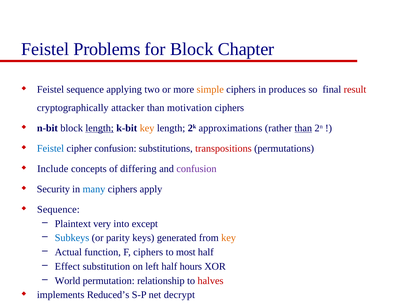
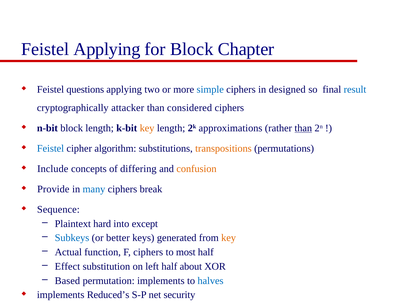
Feistel Problems: Problems -> Applying
Feistel sequence: sequence -> questions
simple colour: orange -> blue
produces: produces -> designed
result colour: red -> blue
motivation: motivation -> considered
length at (100, 128) underline: present -> none
cipher confusion: confusion -> algorithm
transpositions colour: red -> orange
confusion at (196, 169) colour: purple -> orange
Security: Security -> Provide
apply: apply -> break
very: very -> hard
parity: parity -> better
hours: hours -> about
World: World -> Based
permutation relationship: relationship -> implements
halves colour: red -> blue
decrypt: decrypt -> security
